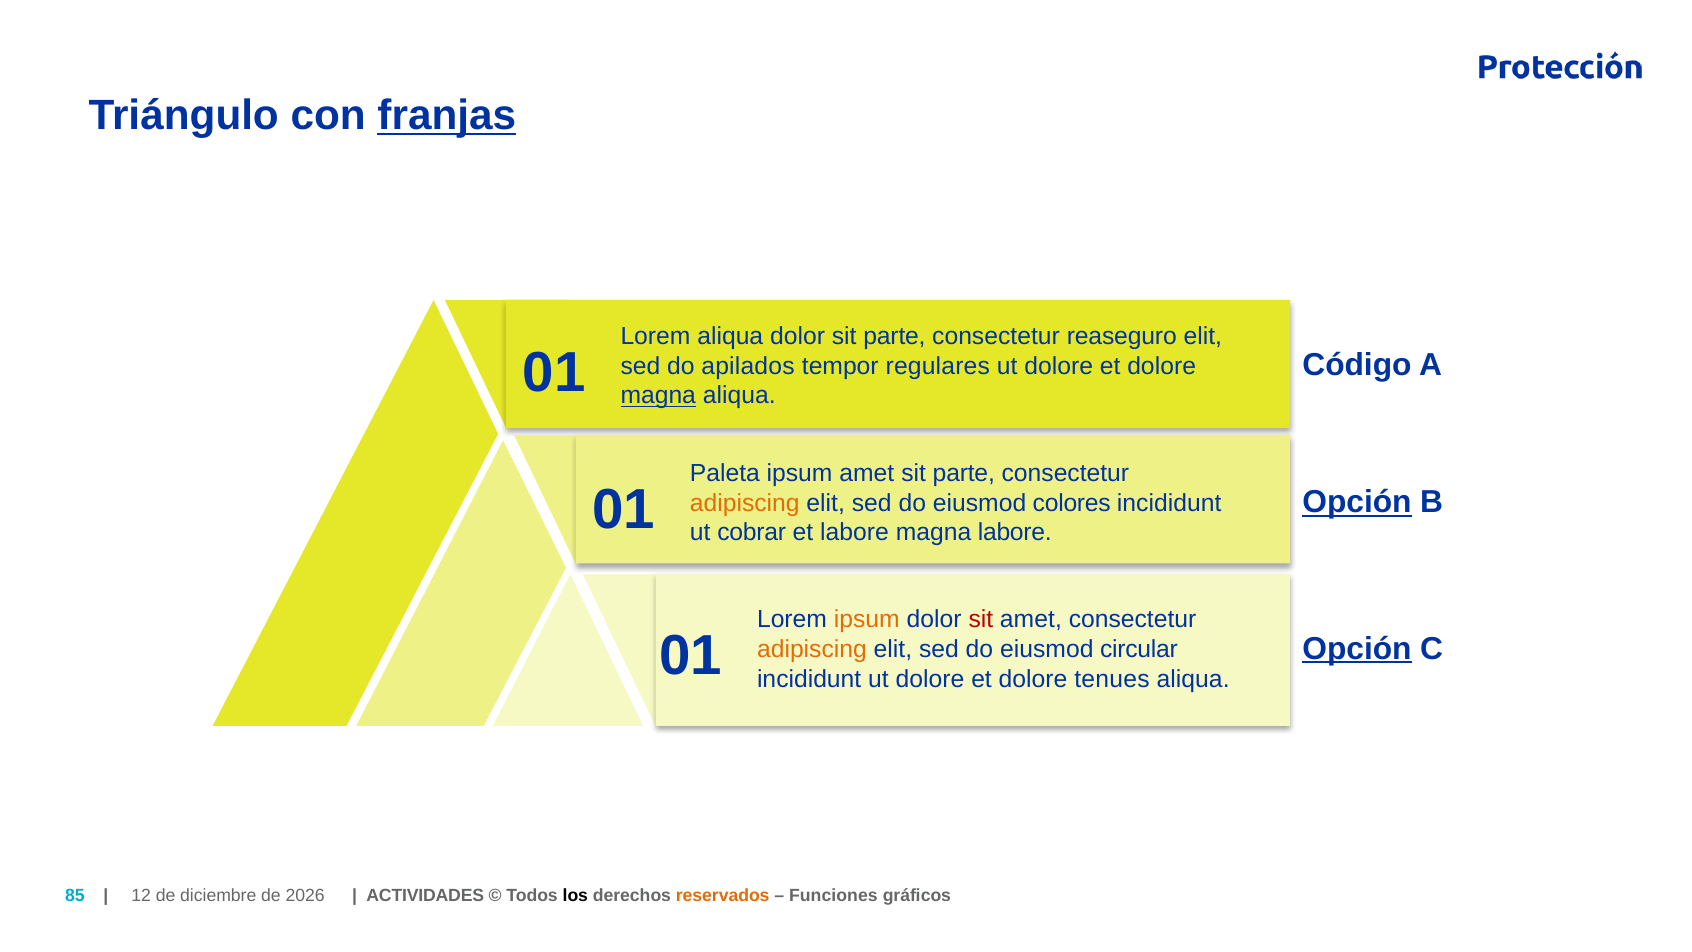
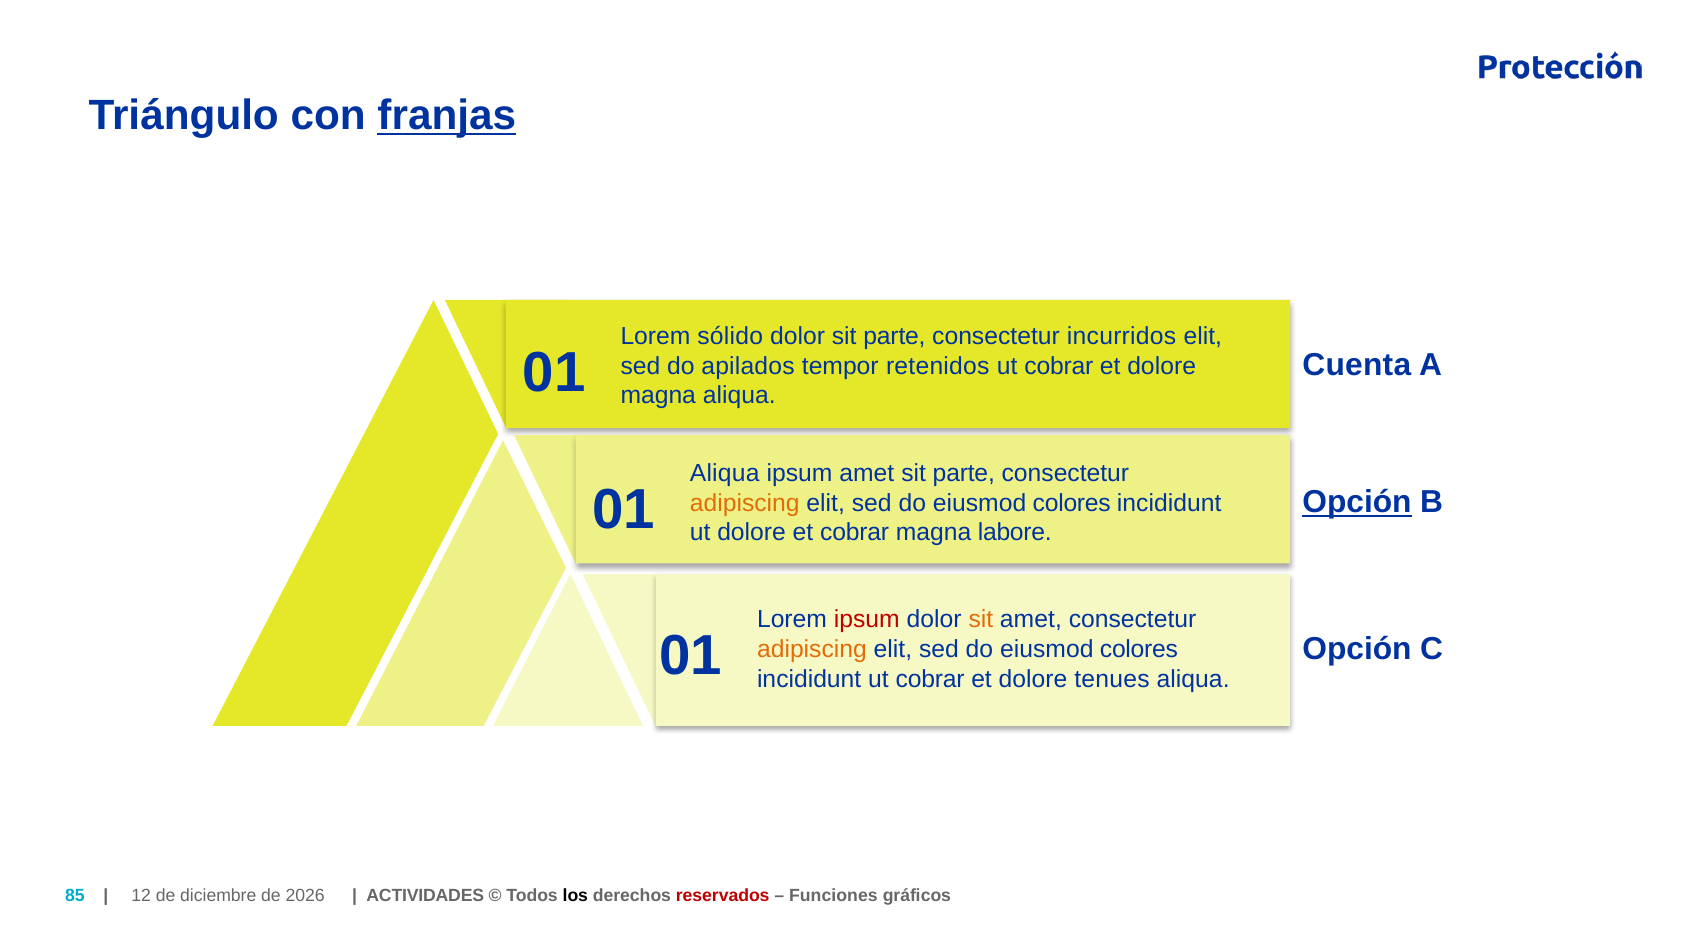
Lorem aliqua: aliqua -> sólido
reaseguro: reaseguro -> incurridos
Código: Código -> Cuenta
regulares: regulares -> retenidos
dolore at (1059, 366): dolore -> cobrar
magna at (658, 396) underline: present -> none
Paleta at (725, 473): Paleta -> Aliqua
ut cobrar: cobrar -> dolore
et labore: labore -> cobrar
ipsum at (867, 620) colour: orange -> red
sit at (981, 620) colour: red -> orange
Opción at (1357, 649) underline: present -> none
circular at (1139, 649): circular -> colores
incididunt ut dolore: dolore -> cobrar
reservados colour: orange -> red
